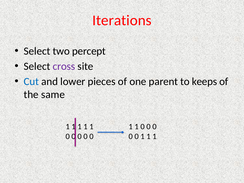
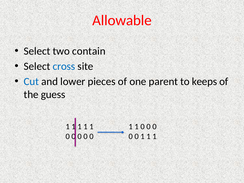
Iterations: Iterations -> Allowable
percept: percept -> contain
cross colour: purple -> blue
same: same -> guess
